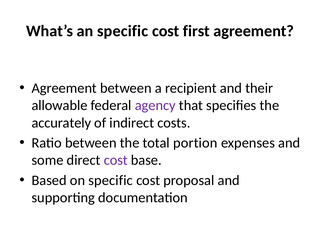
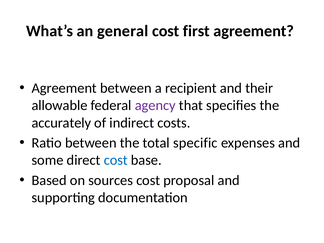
an specific: specific -> general
portion: portion -> specific
cost at (116, 160) colour: purple -> blue
on specific: specific -> sources
